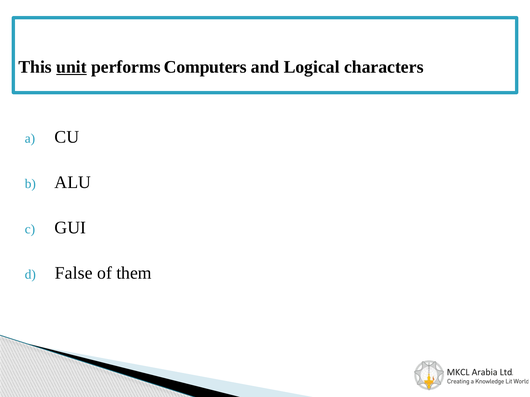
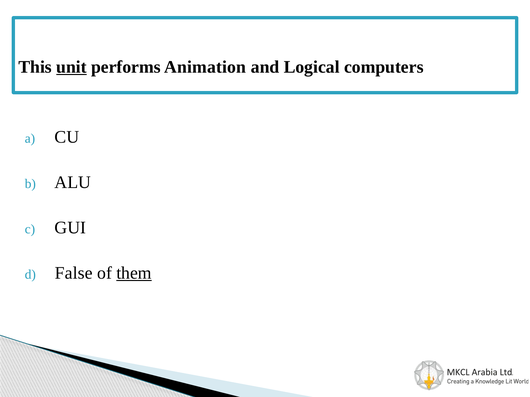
Computers: Computers -> Animation
characters: characters -> computers
them underline: none -> present
